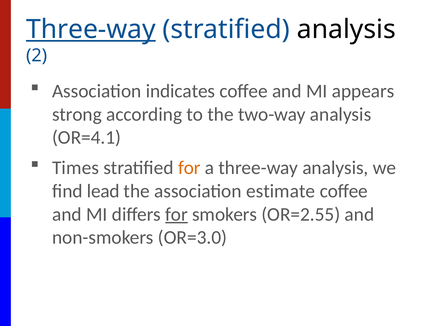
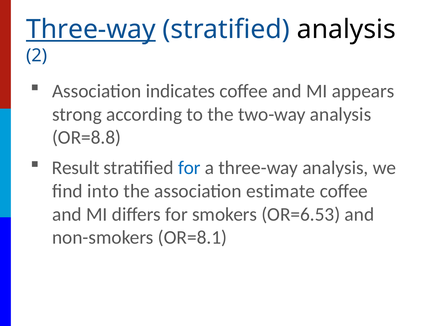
OR=4.1: OR=4.1 -> OR=8.8
Times: Times -> Result
for at (189, 168) colour: orange -> blue
lead: lead -> into
for at (176, 214) underline: present -> none
OR=2.55: OR=2.55 -> OR=6.53
OR=3.0: OR=3.0 -> OR=8.1
